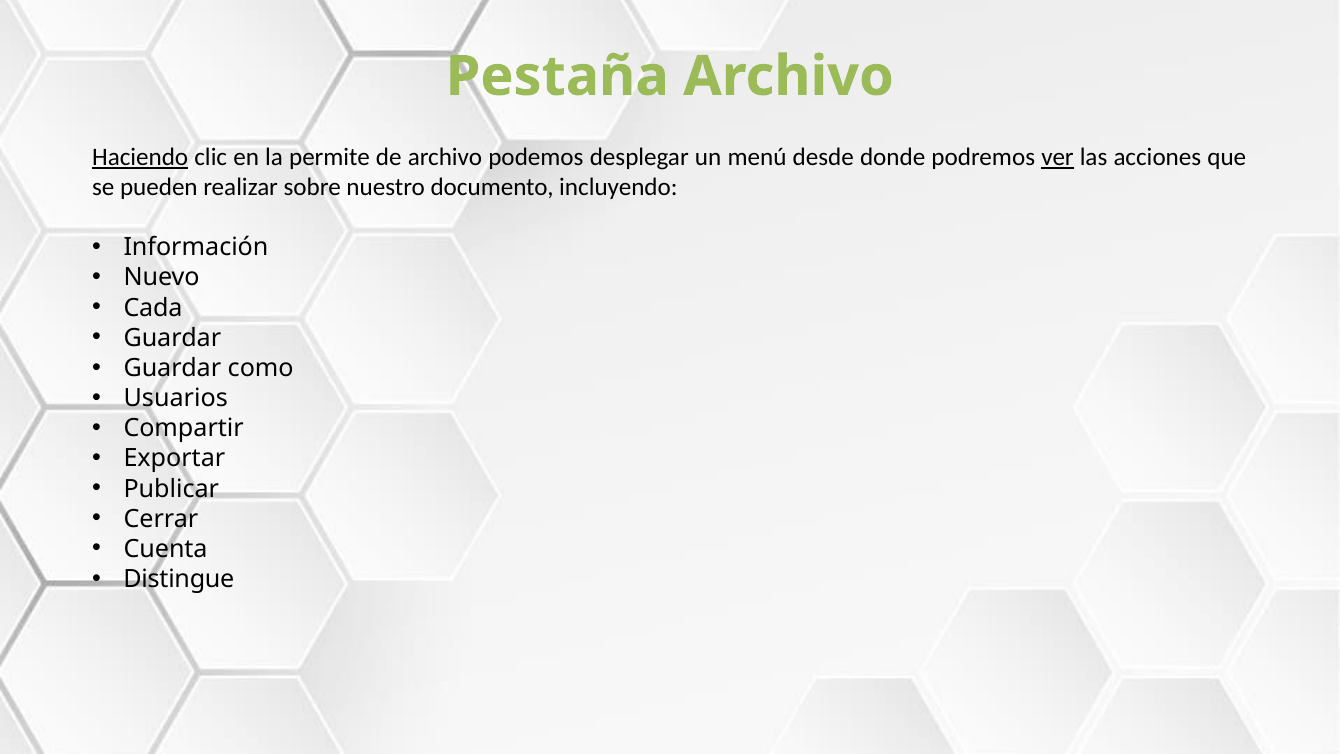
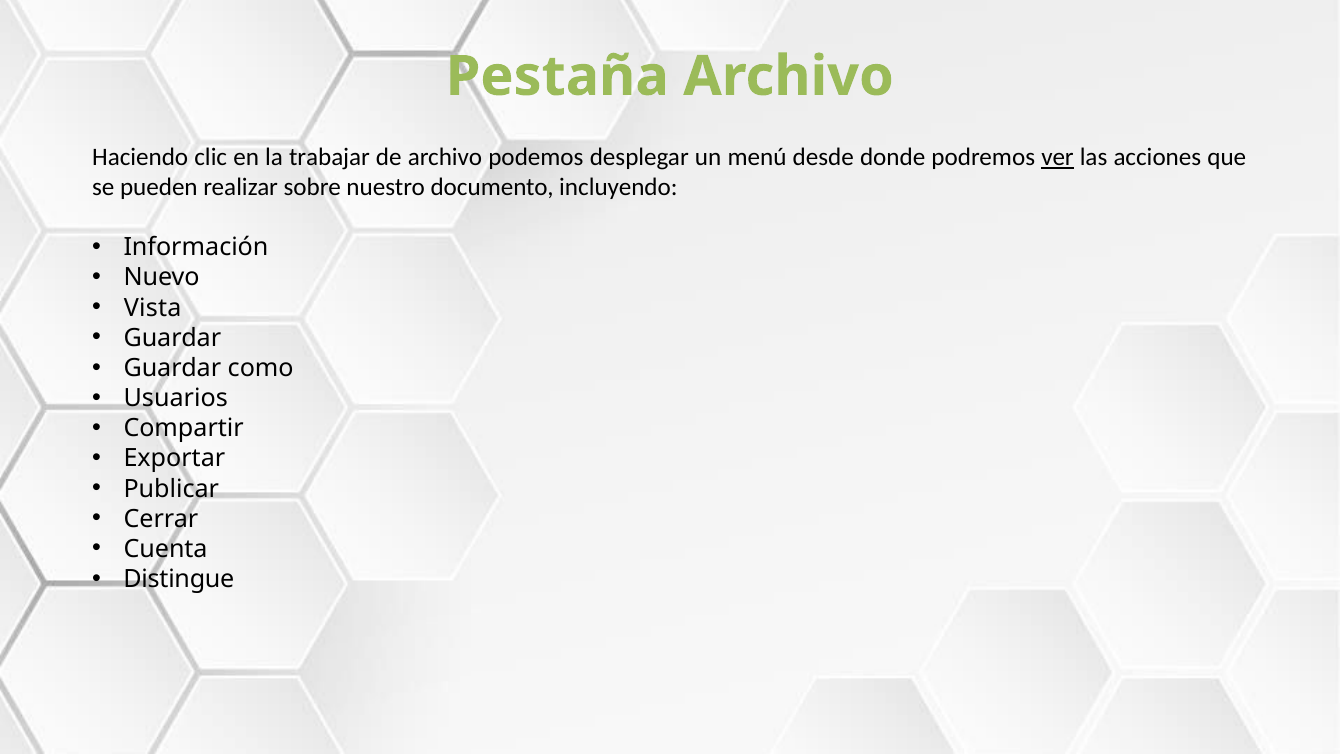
Haciendo underline: present -> none
permite: permite -> trabajar
Cada: Cada -> Vista
